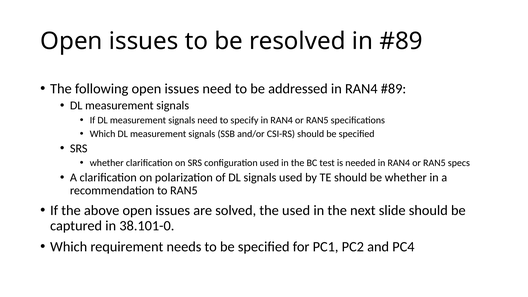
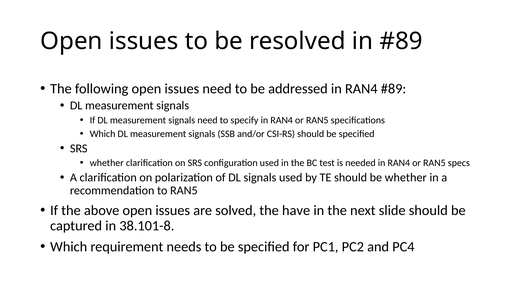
the used: used -> have
38.101-0: 38.101-0 -> 38.101-8
